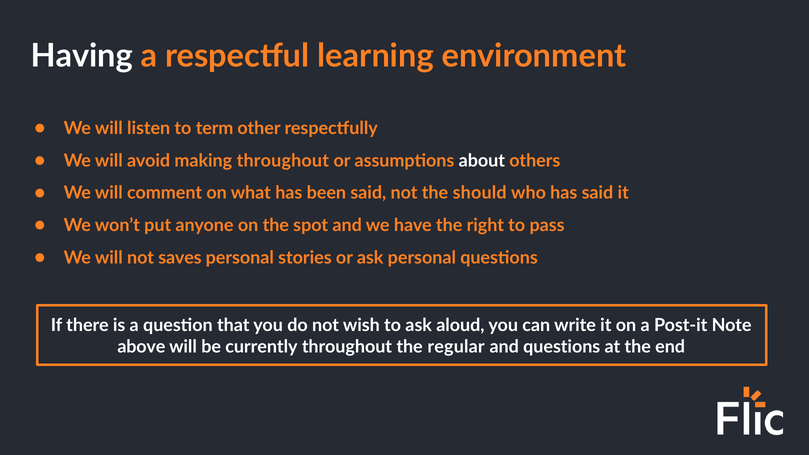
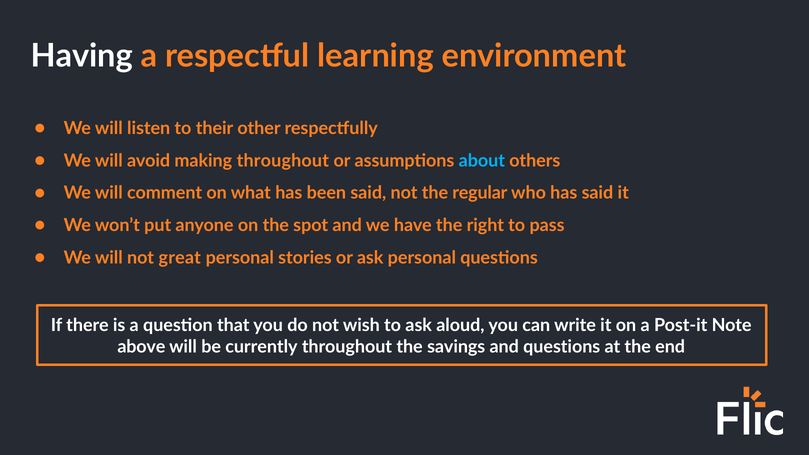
term: term -> their
about colour: white -> light blue
should: should -> regular
saves: saves -> great
regular: regular -> savings
